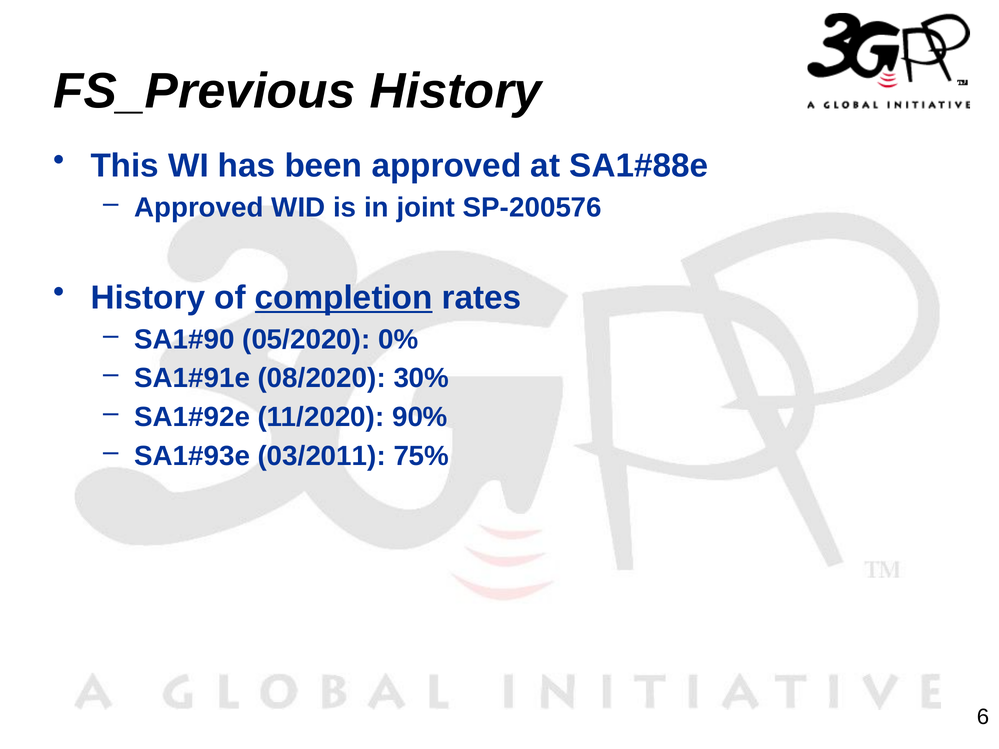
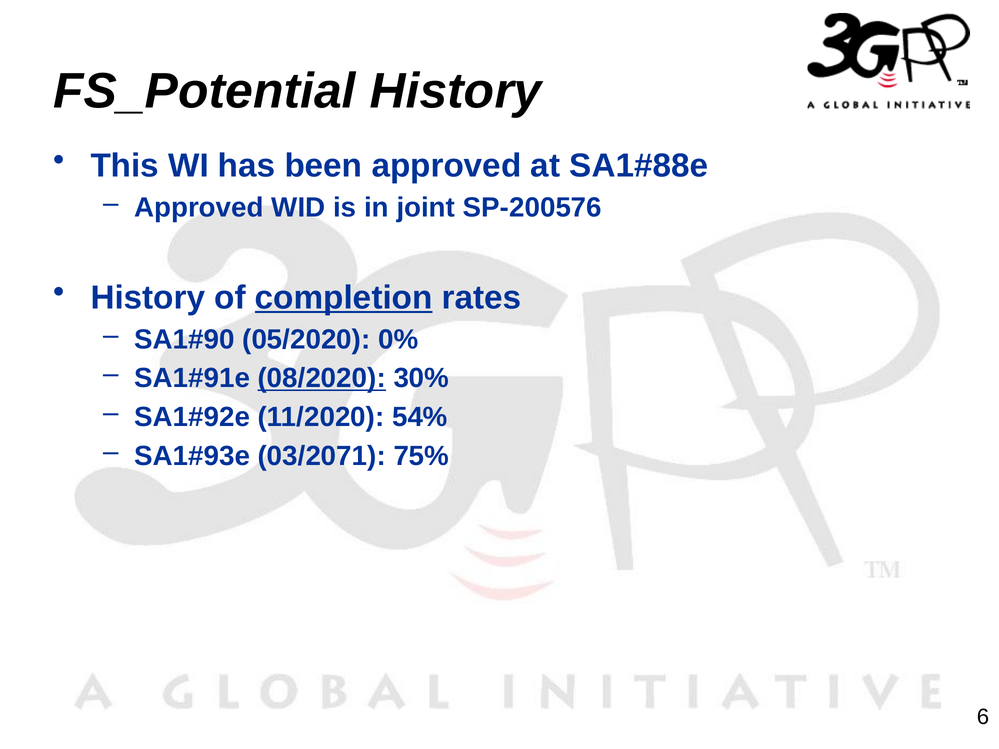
FS_Previous: FS_Previous -> FS_Potential
08/2020 underline: none -> present
90%: 90% -> 54%
03/2011: 03/2011 -> 03/2071
